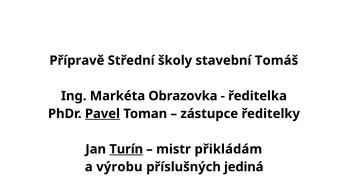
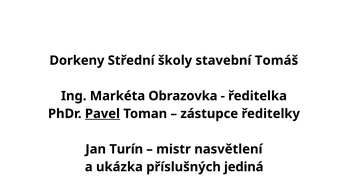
Přípravě: Přípravě -> Dorkeny
Turín underline: present -> none
přikládám: přikládám -> nasvětlení
výrobu: výrobu -> ukázka
